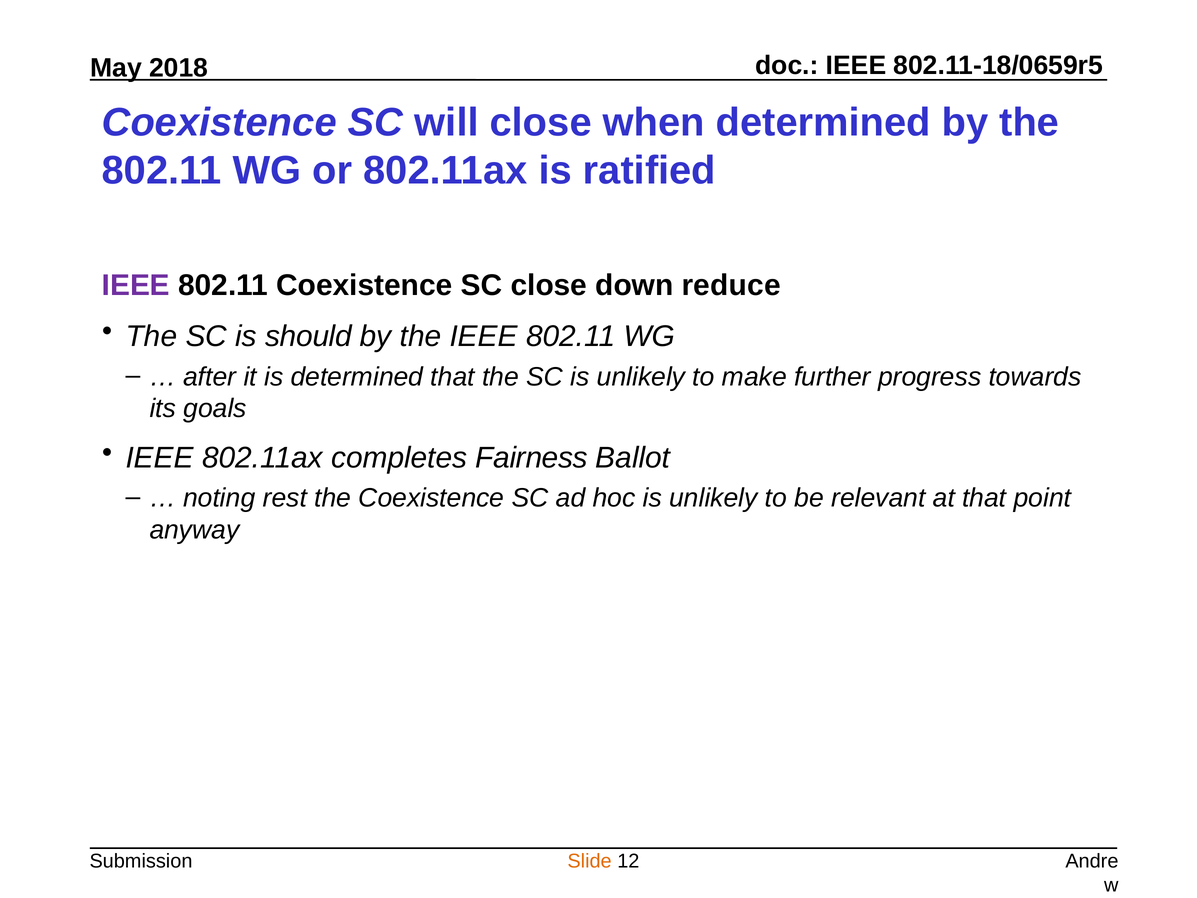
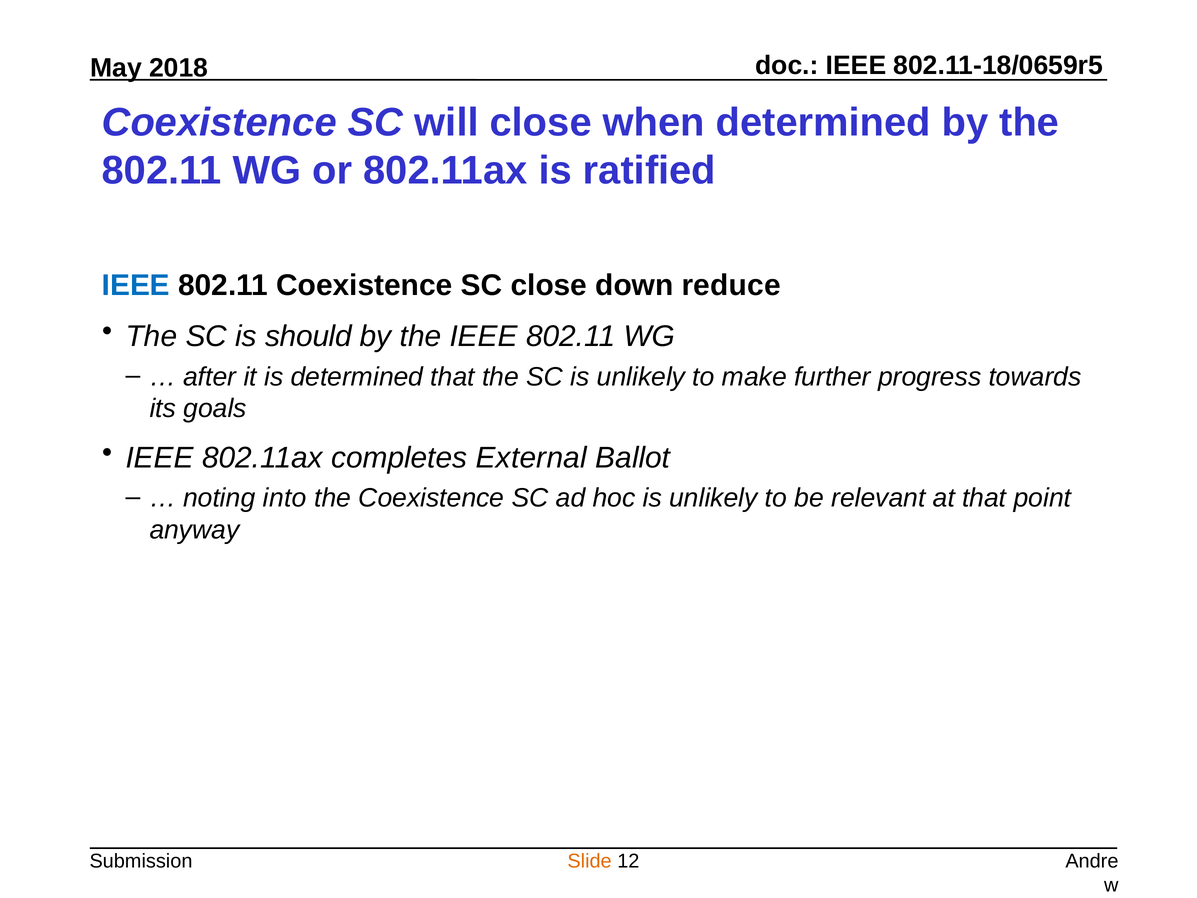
IEEE at (136, 285) colour: purple -> blue
Fairness: Fairness -> External
rest: rest -> into
